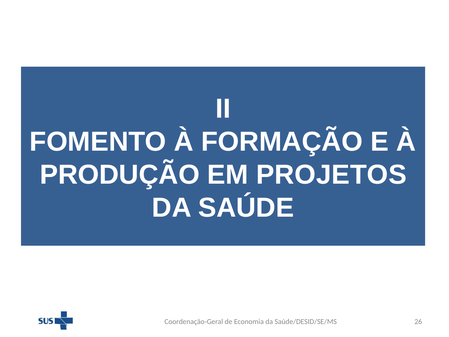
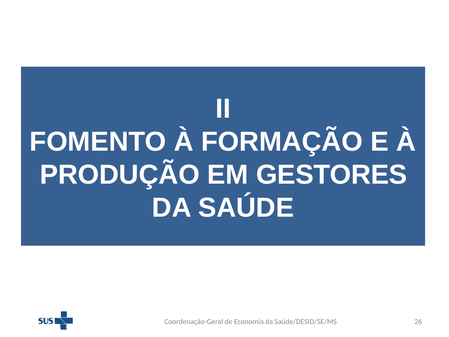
PROJETOS: PROJETOS -> GESTORES
